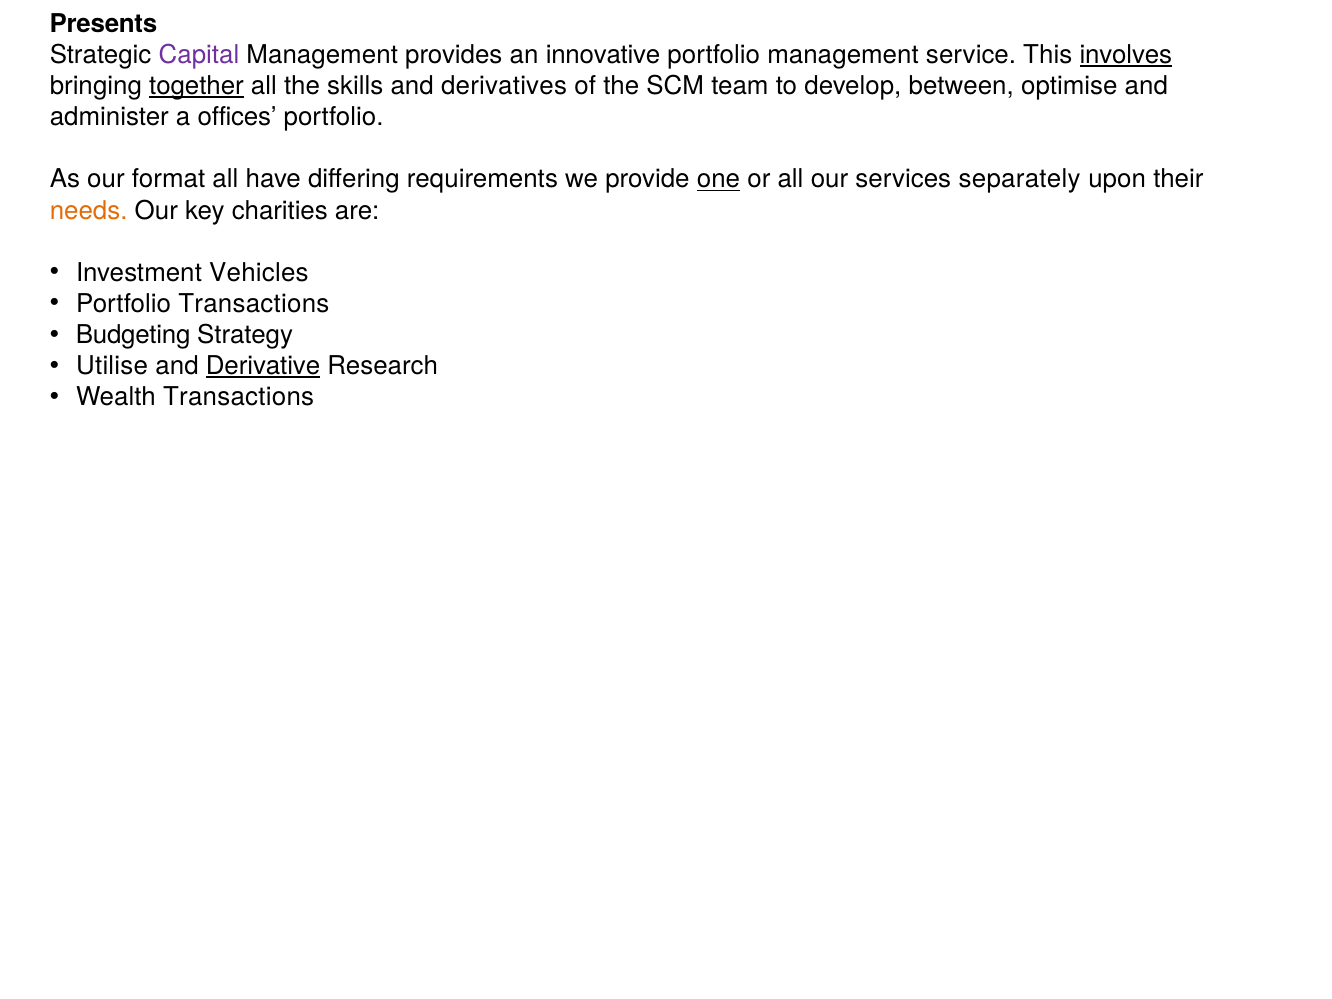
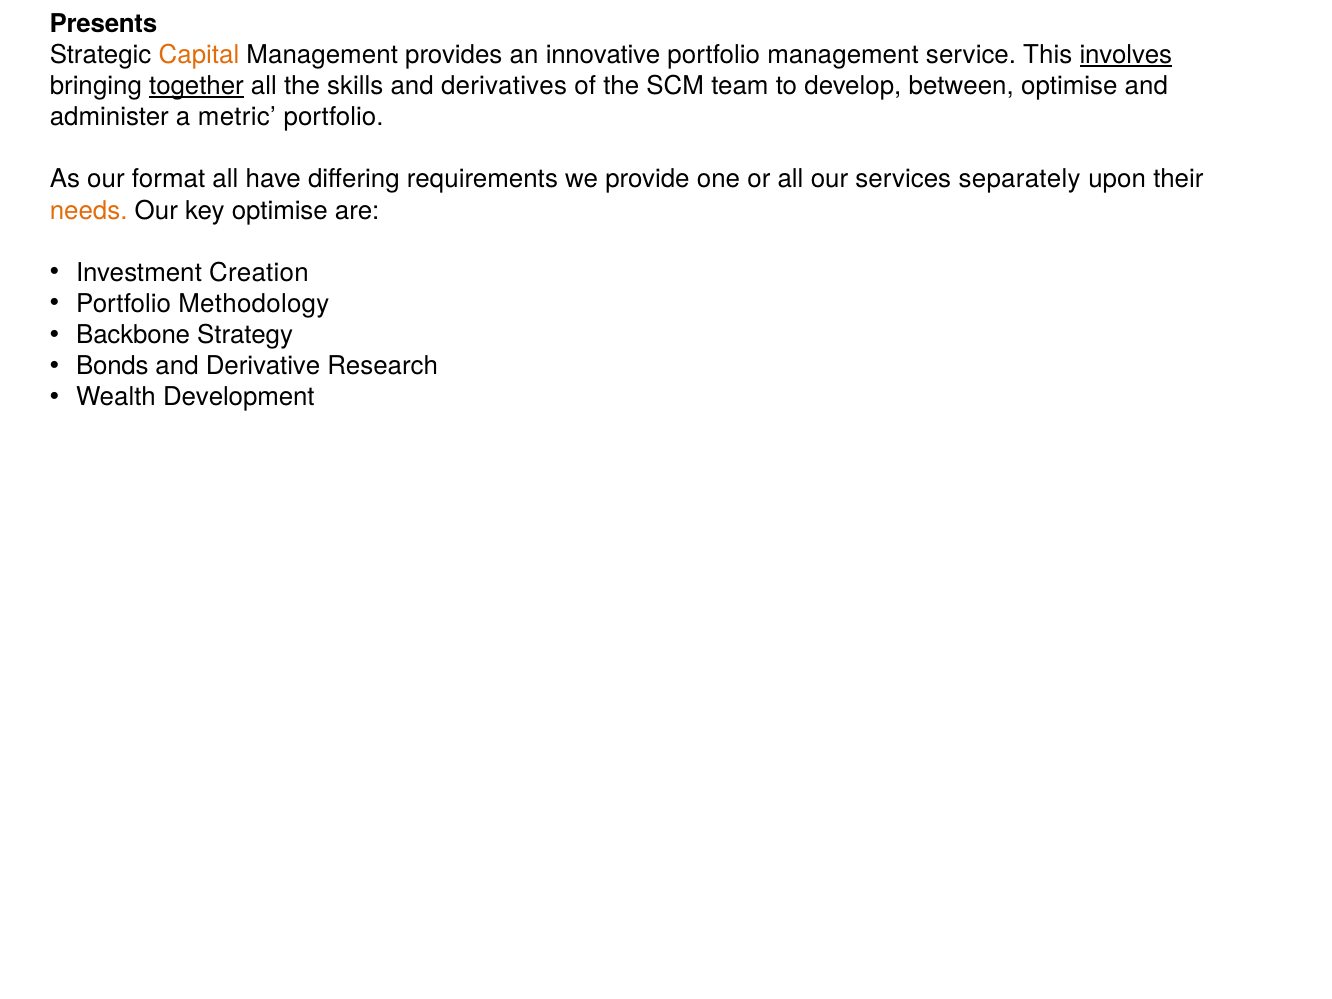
Capital colour: purple -> orange
offices: offices -> metric
one underline: present -> none
key charities: charities -> optimise
Vehicles: Vehicles -> Creation
Portfolio Transactions: Transactions -> Methodology
Budgeting: Budgeting -> Backbone
Utilise: Utilise -> Bonds
Derivative underline: present -> none
Wealth Transactions: Transactions -> Development
